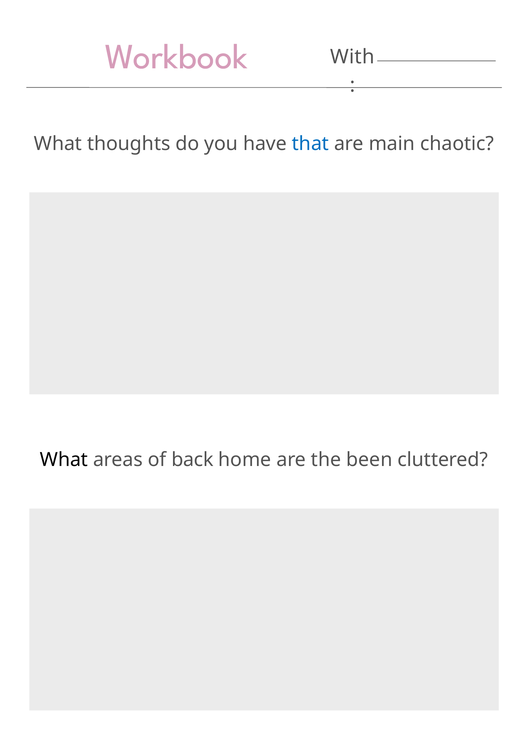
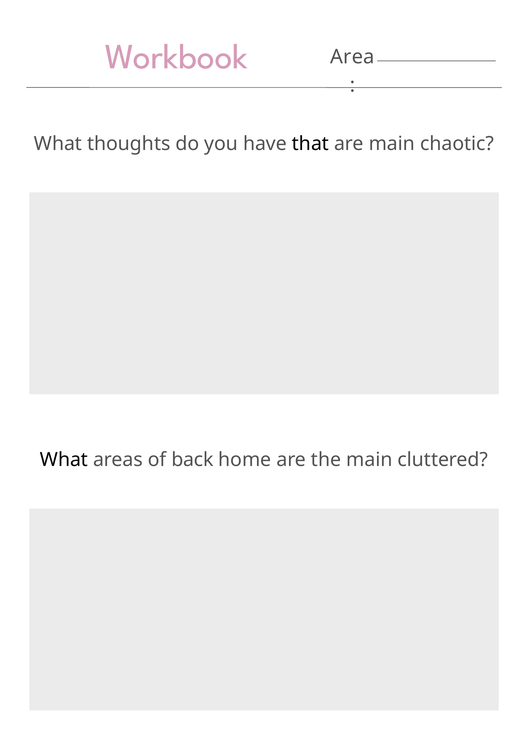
With: With -> Area
that colour: blue -> black
the been: been -> main
